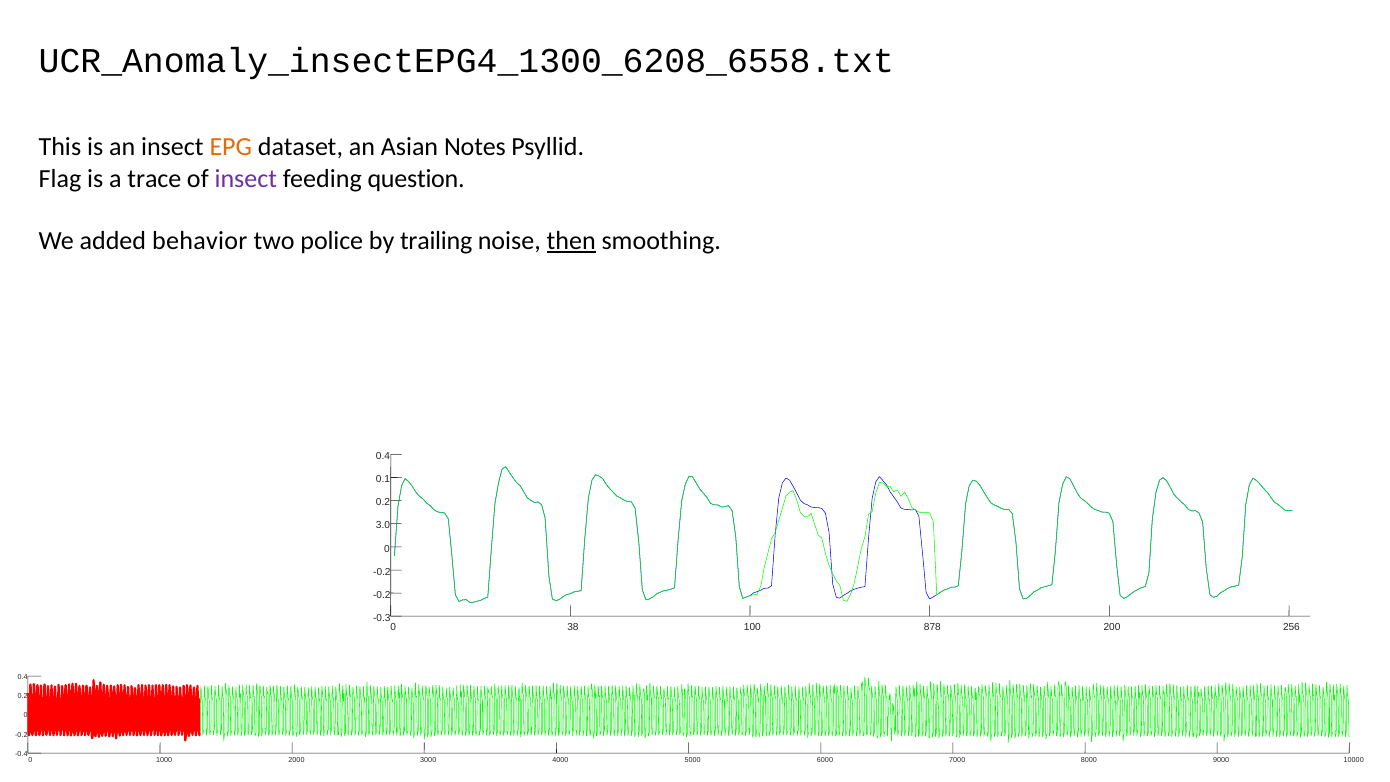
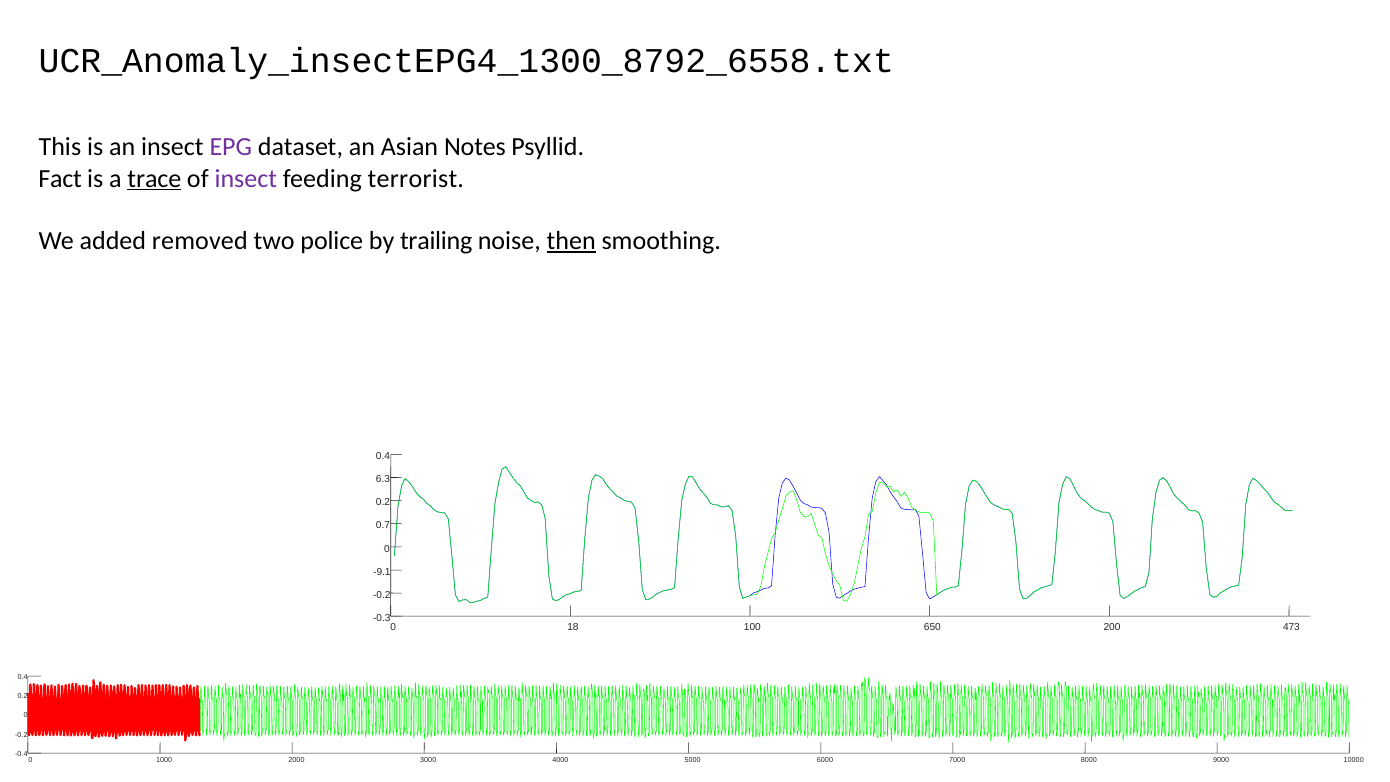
UCR_Anomaly_insectEPG4_1300_6208_6558.txt: UCR_Anomaly_insectEPG4_1300_6208_6558.txt -> UCR_Anomaly_insectEPG4_1300_8792_6558.txt
EPG colour: orange -> purple
Flag: Flag -> Fact
trace underline: none -> present
question: question -> terrorist
behavior: behavior -> removed
0.1: 0.1 -> 6.3
3.0: 3.0 -> 0.7
-0.2 at (382, 572): -0.2 -> -9.1
38: 38 -> 18
878: 878 -> 650
256: 256 -> 473
